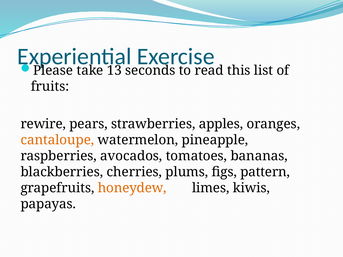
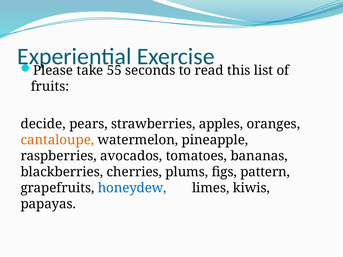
13: 13 -> 55
rewire: rewire -> decide
honeydew colour: orange -> blue
